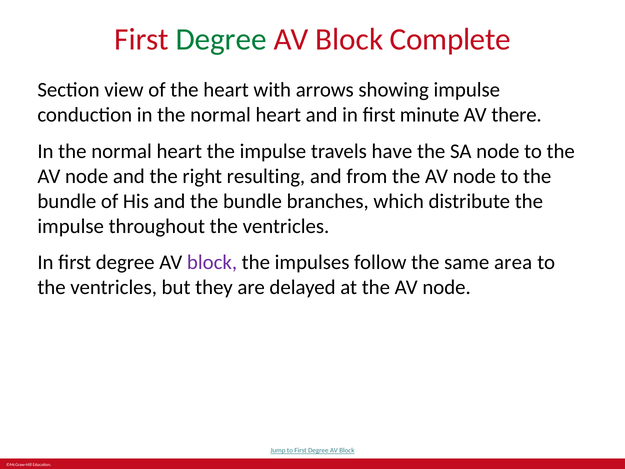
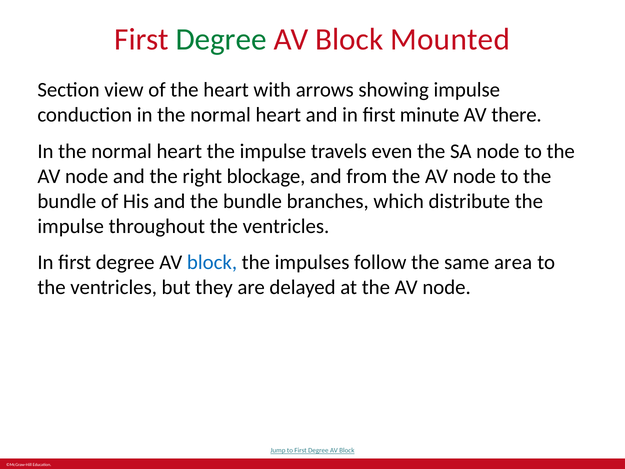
Complete: Complete -> Mounted
have: have -> even
resulting: resulting -> blockage
block at (212, 262) colour: purple -> blue
